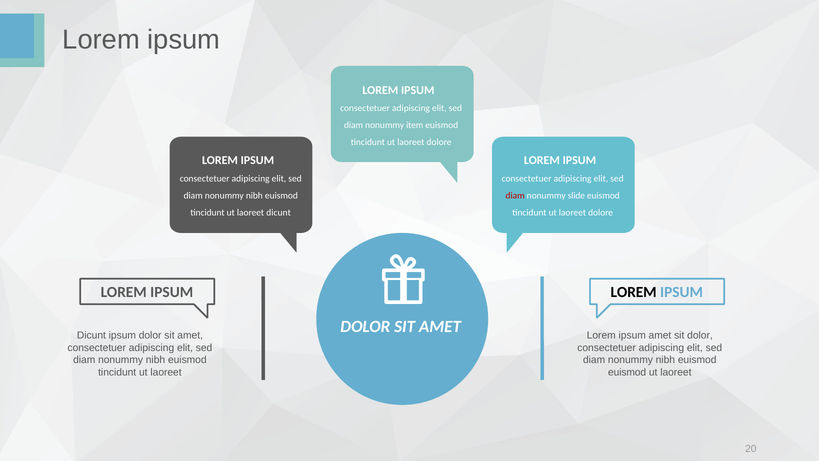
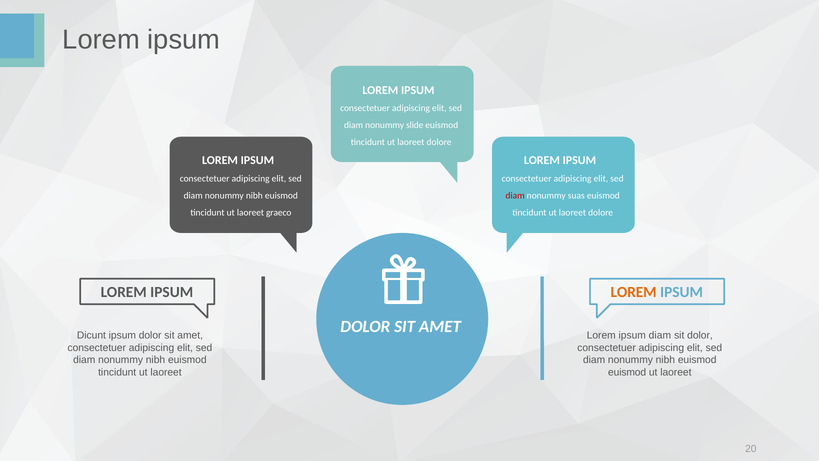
item: item -> slide
slide: slide -> suas
laoreet dicunt: dicunt -> graeco
LOREM at (634, 292) colour: black -> orange
ipsum amet: amet -> diam
